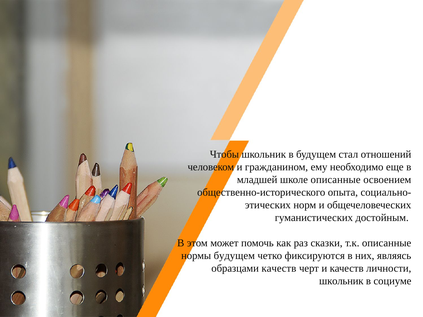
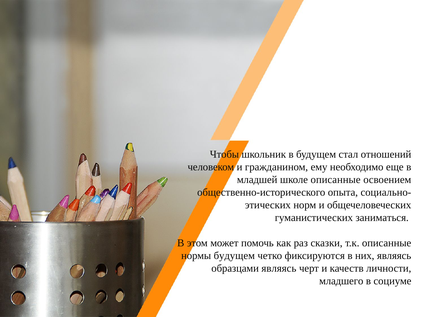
достойным: достойным -> заниматься
образцами качеств: качеств -> являясь
школьник at (341, 281): школьник -> младшего
